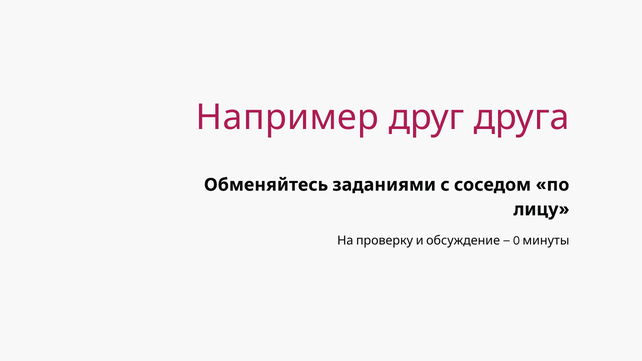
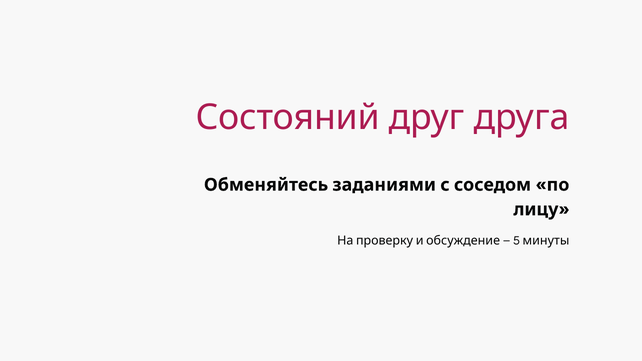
Например: Например -> Состояний
0: 0 -> 5
